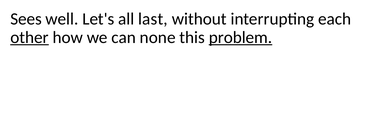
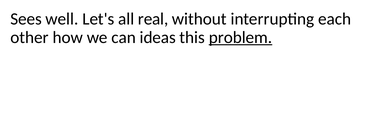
last: last -> real
other underline: present -> none
none: none -> ideas
